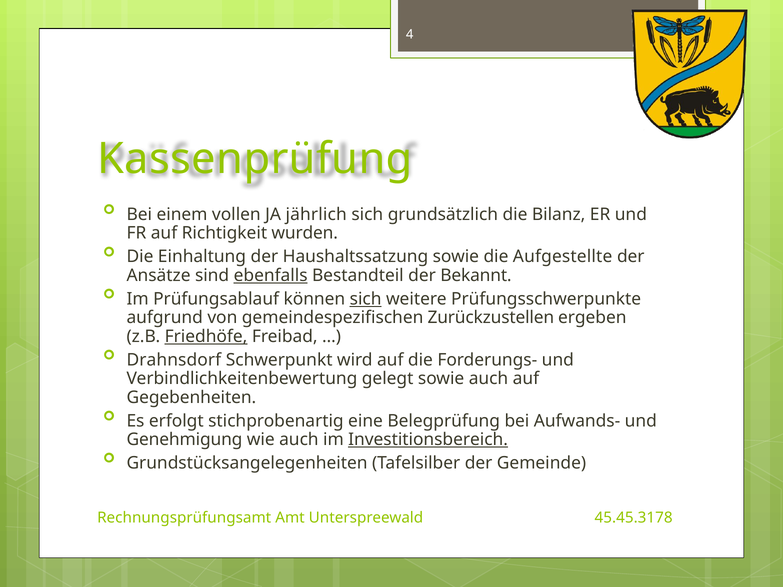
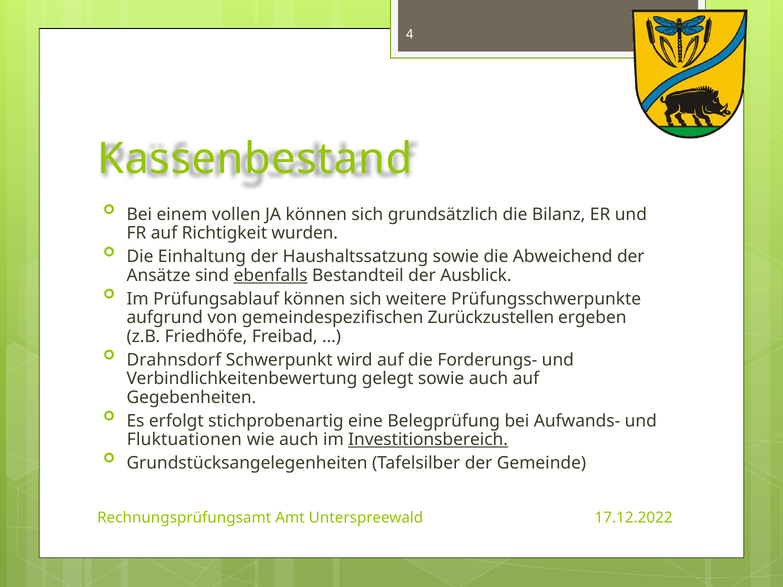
Kassenprüfung: Kassenprüfung -> Kassenbestand
JA jährlich: jährlich -> können
Aufgestellte: Aufgestellte -> Abweichend
Bekannt: Bekannt -> Ausblick
sich at (366, 299) underline: present -> none
Friedhöfe underline: present -> none
Genehmigung: Genehmigung -> Fluktuationen
45.45.3178: 45.45.3178 -> 17.12.2022
